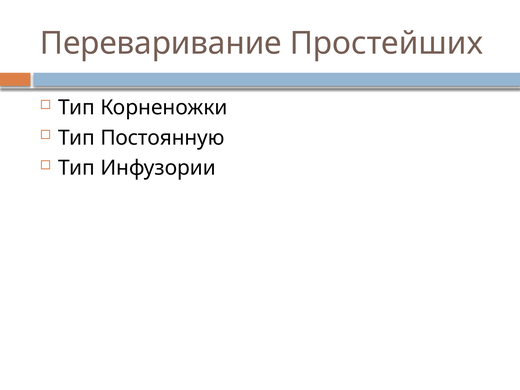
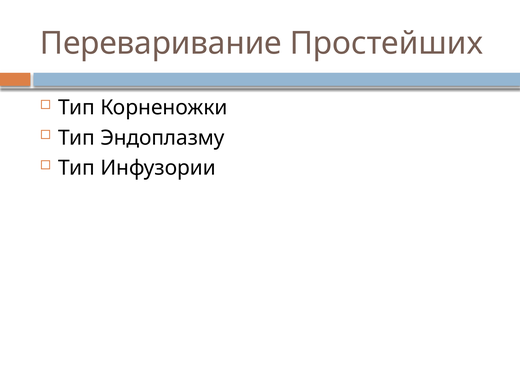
Постоянную: Постоянную -> Эндоплазму
